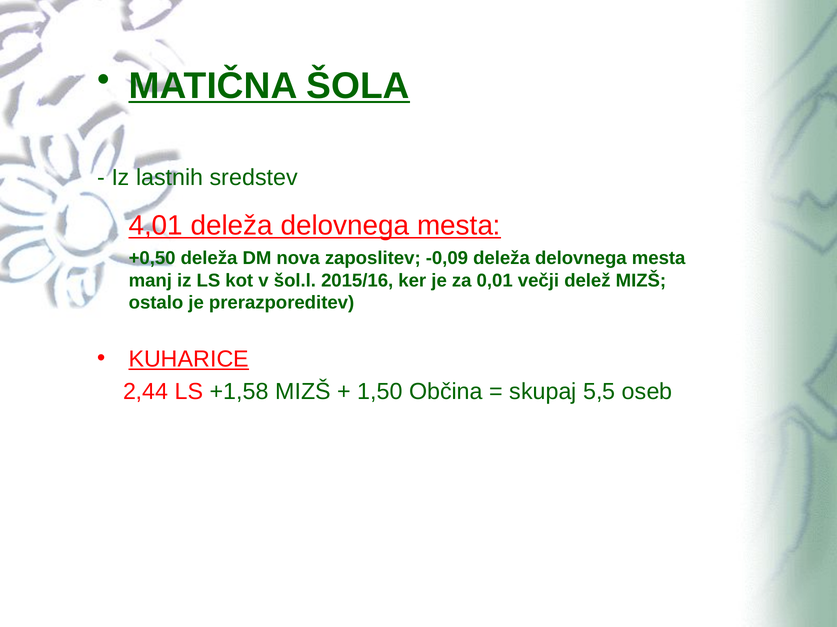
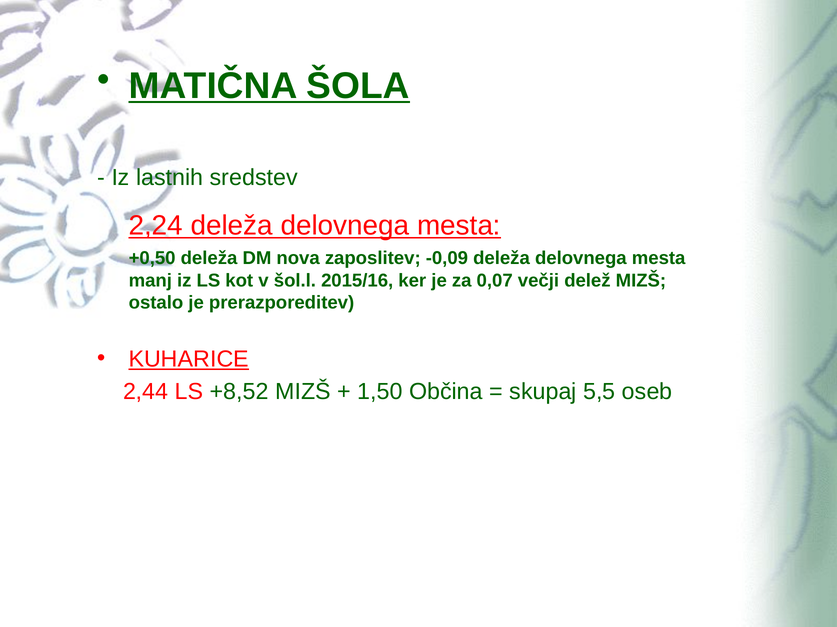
4,01: 4,01 -> 2,24
0,01: 0,01 -> 0,07
+1,58: +1,58 -> +8,52
